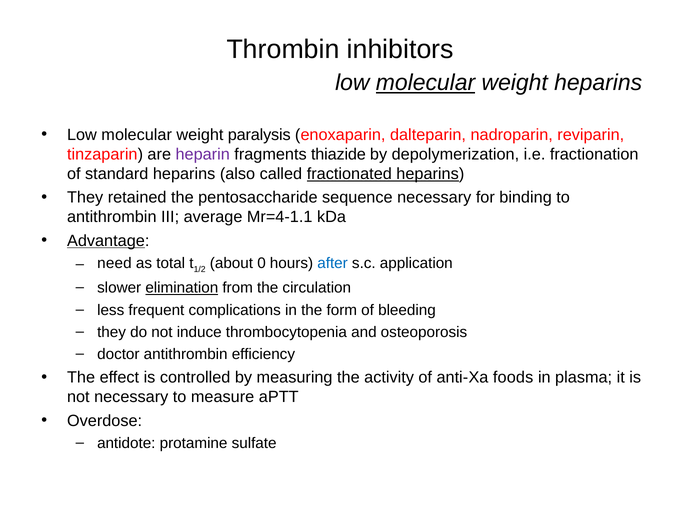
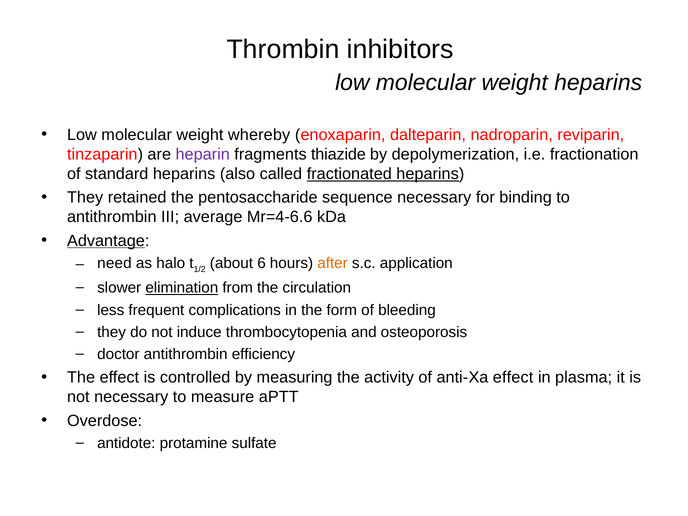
molecular at (426, 83) underline: present -> none
paralysis: paralysis -> whereby
Mr=4-1.1: Mr=4-1.1 -> Mr=4-6.6
total: total -> halo
0: 0 -> 6
after colour: blue -> orange
anti-Xa foods: foods -> effect
